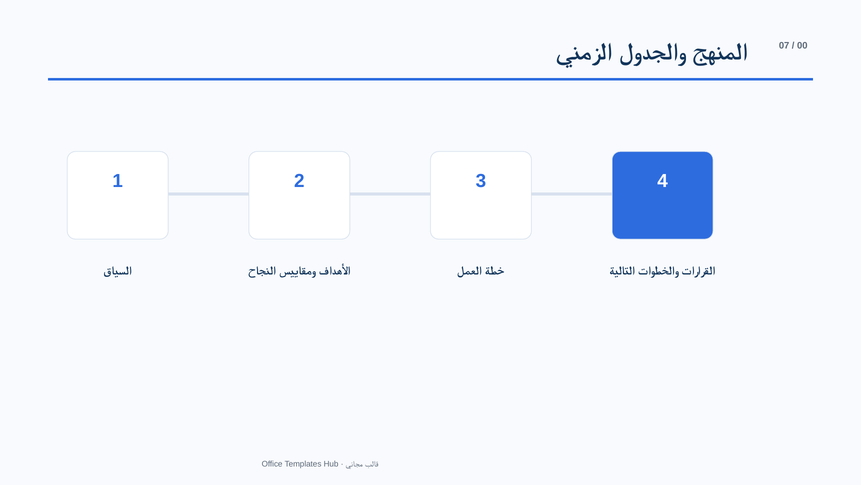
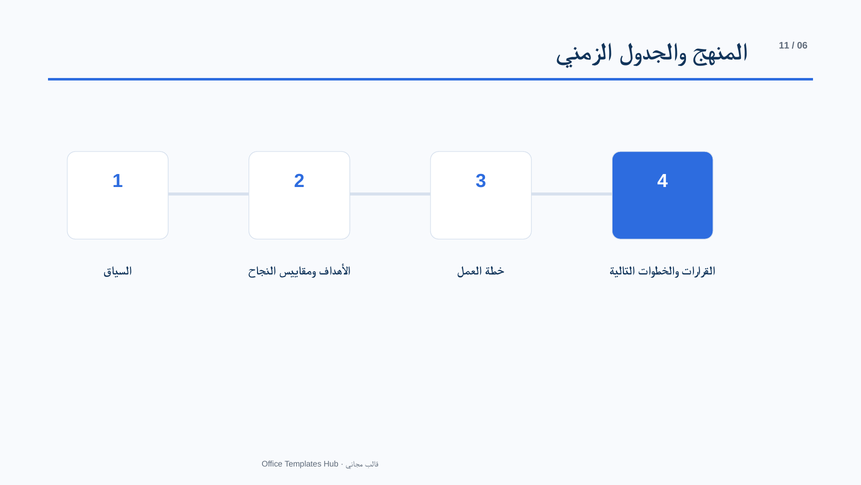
07: 07 -> 11
00: 00 -> 06
